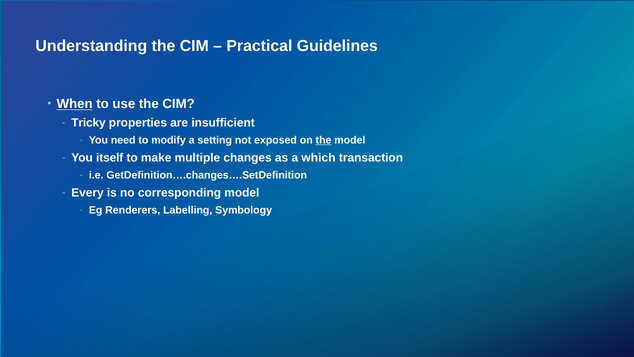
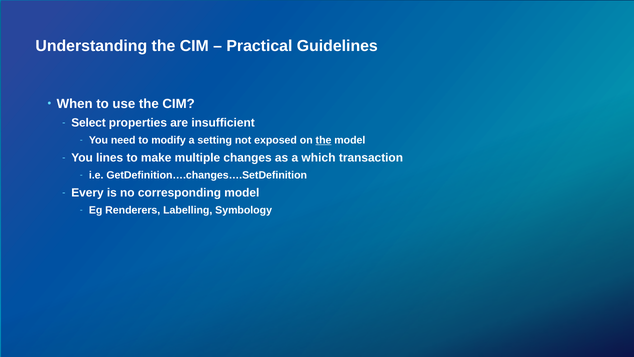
When underline: present -> none
Tricky: Tricky -> Select
itself: itself -> lines
